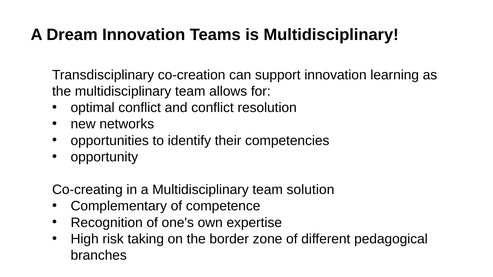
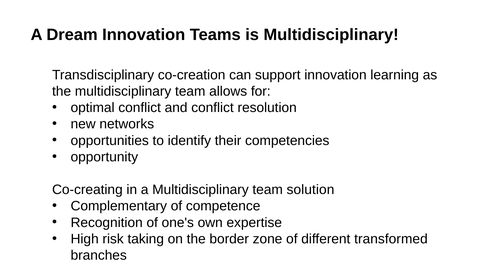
pedagogical: pedagogical -> transformed
